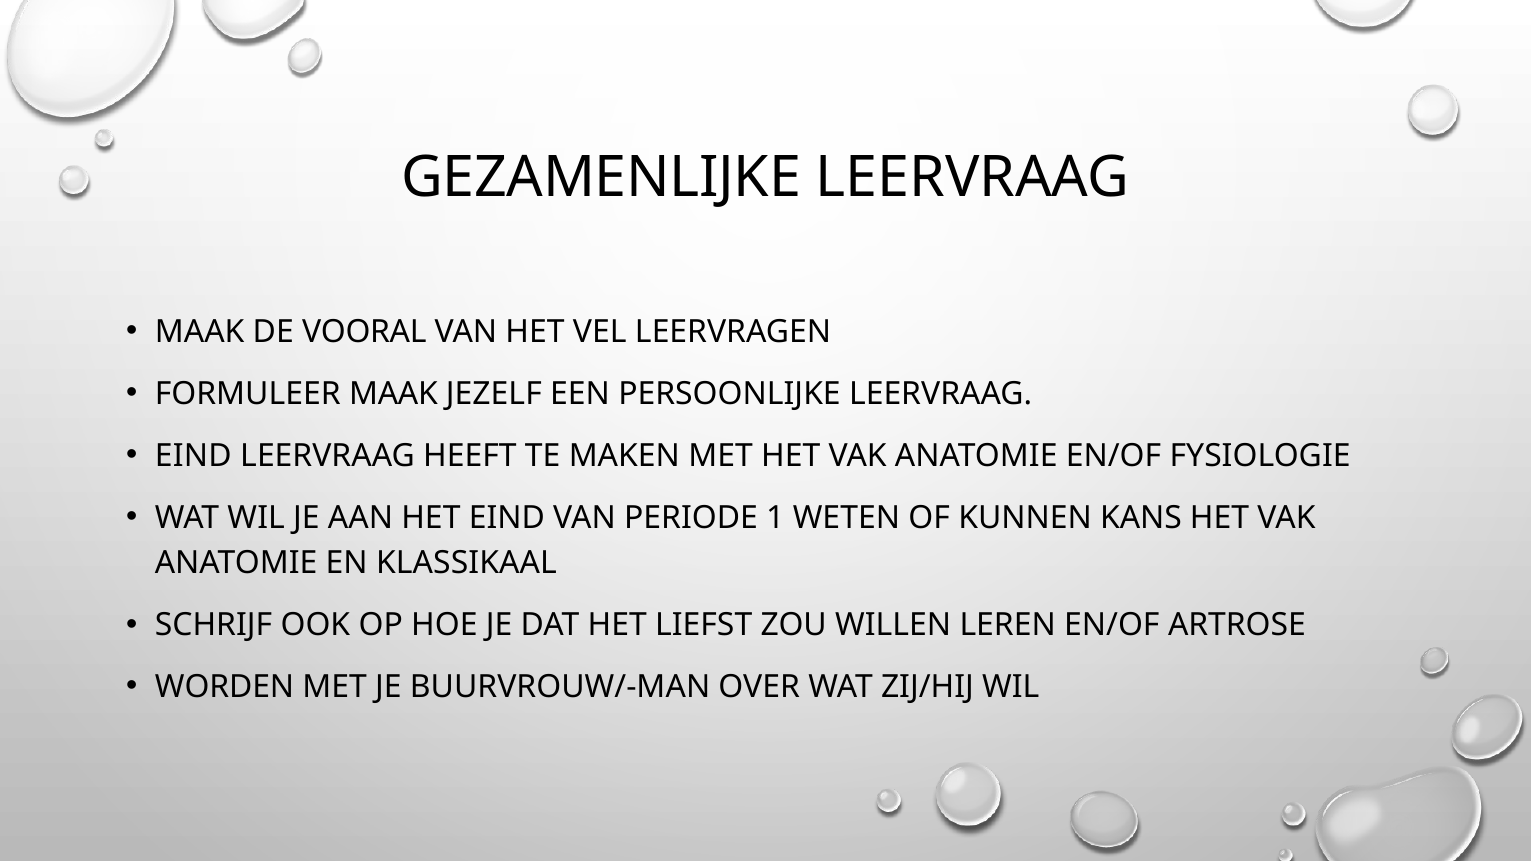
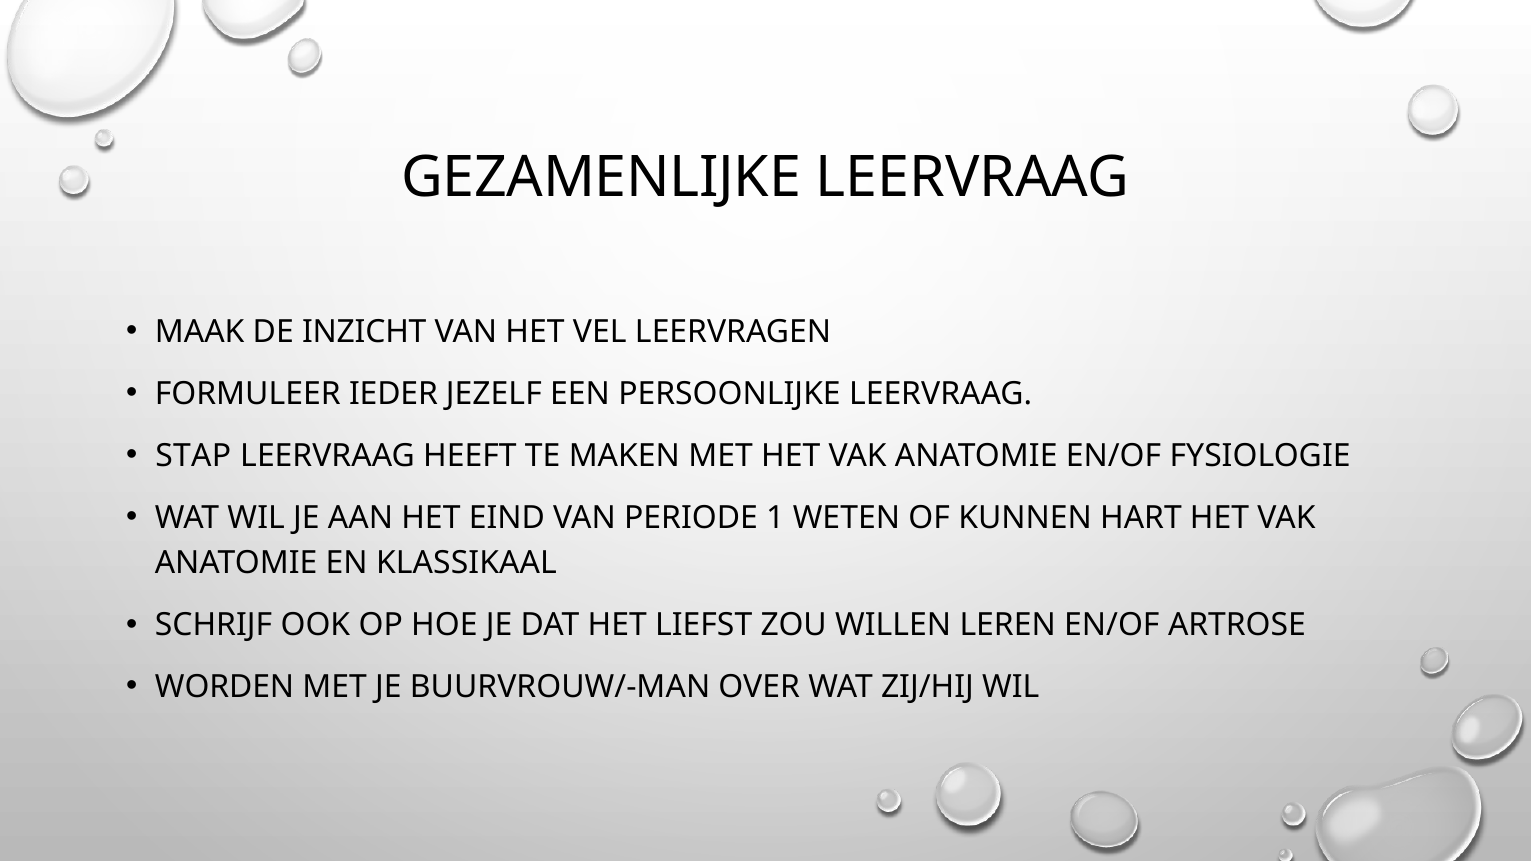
VOORAL: VOORAL -> INZICHT
FORMULEER MAAK: MAAK -> IEDER
EIND at (193, 456): EIND -> STAP
KANS: KANS -> HART
